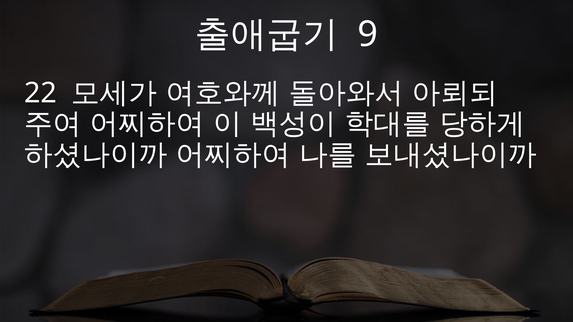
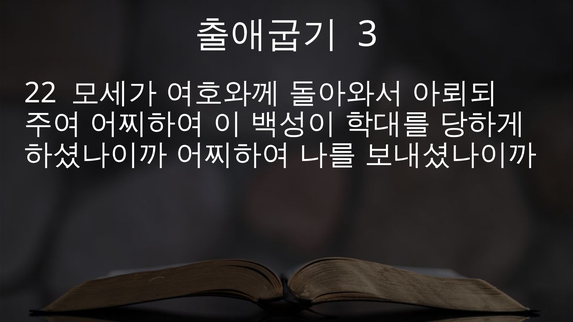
9: 9 -> 3
